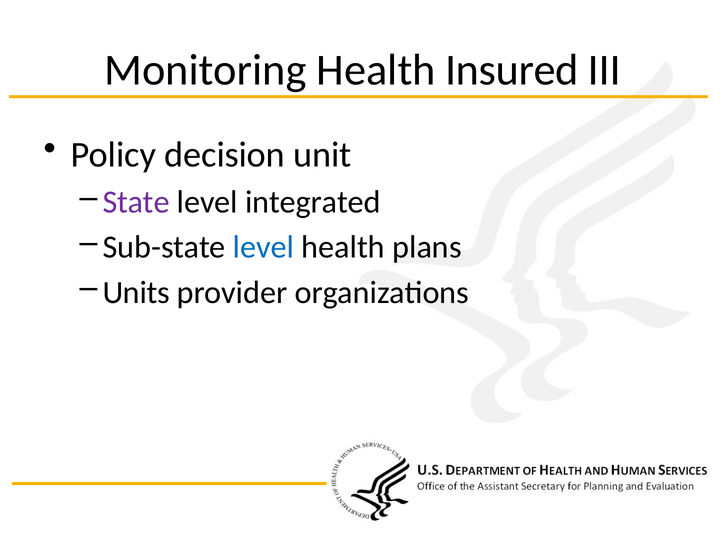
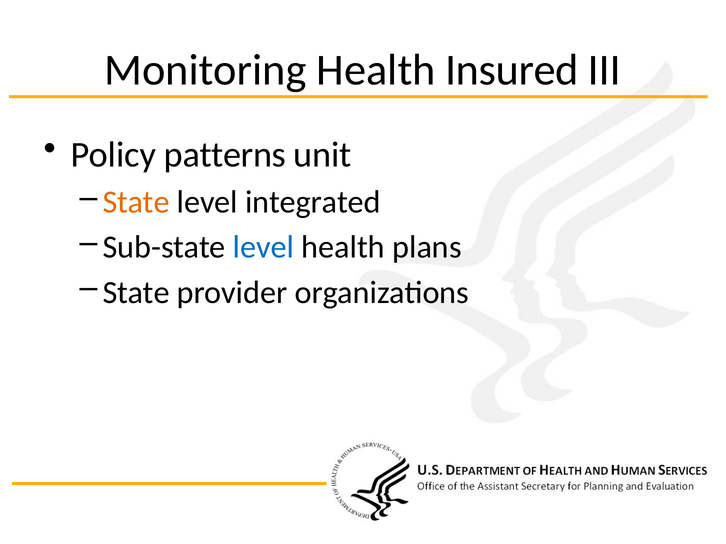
decision: decision -> patterns
State at (136, 202) colour: purple -> orange
Units at (136, 293): Units -> State
